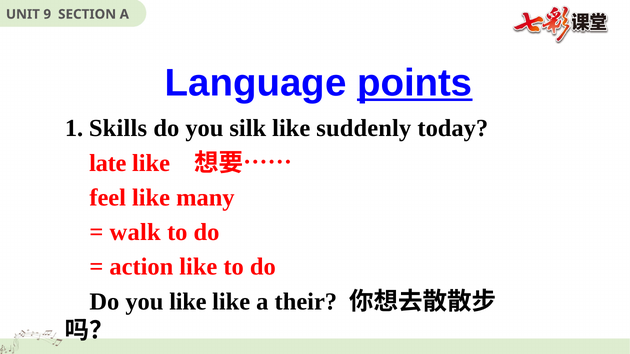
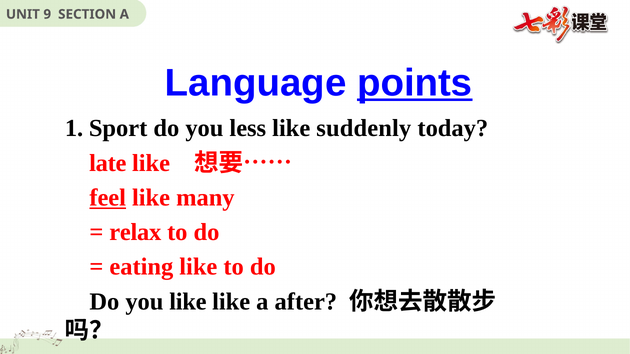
Skills: Skills -> Sport
silk: silk -> less
feel underline: none -> present
walk: walk -> relax
action: action -> eating
their: their -> after
